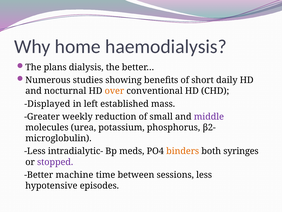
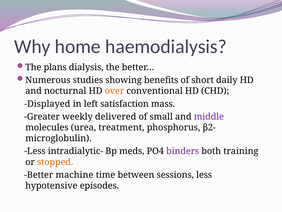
established: established -> satisfaction
reduction: reduction -> delivered
potassium: potassium -> treatment
binders colour: orange -> purple
syringes: syringes -> training
stopped colour: purple -> orange
